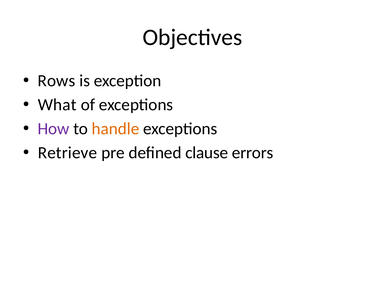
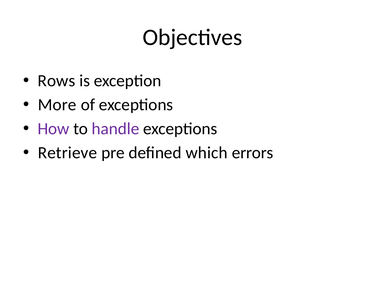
What: What -> More
handle colour: orange -> purple
clause: clause -> which
